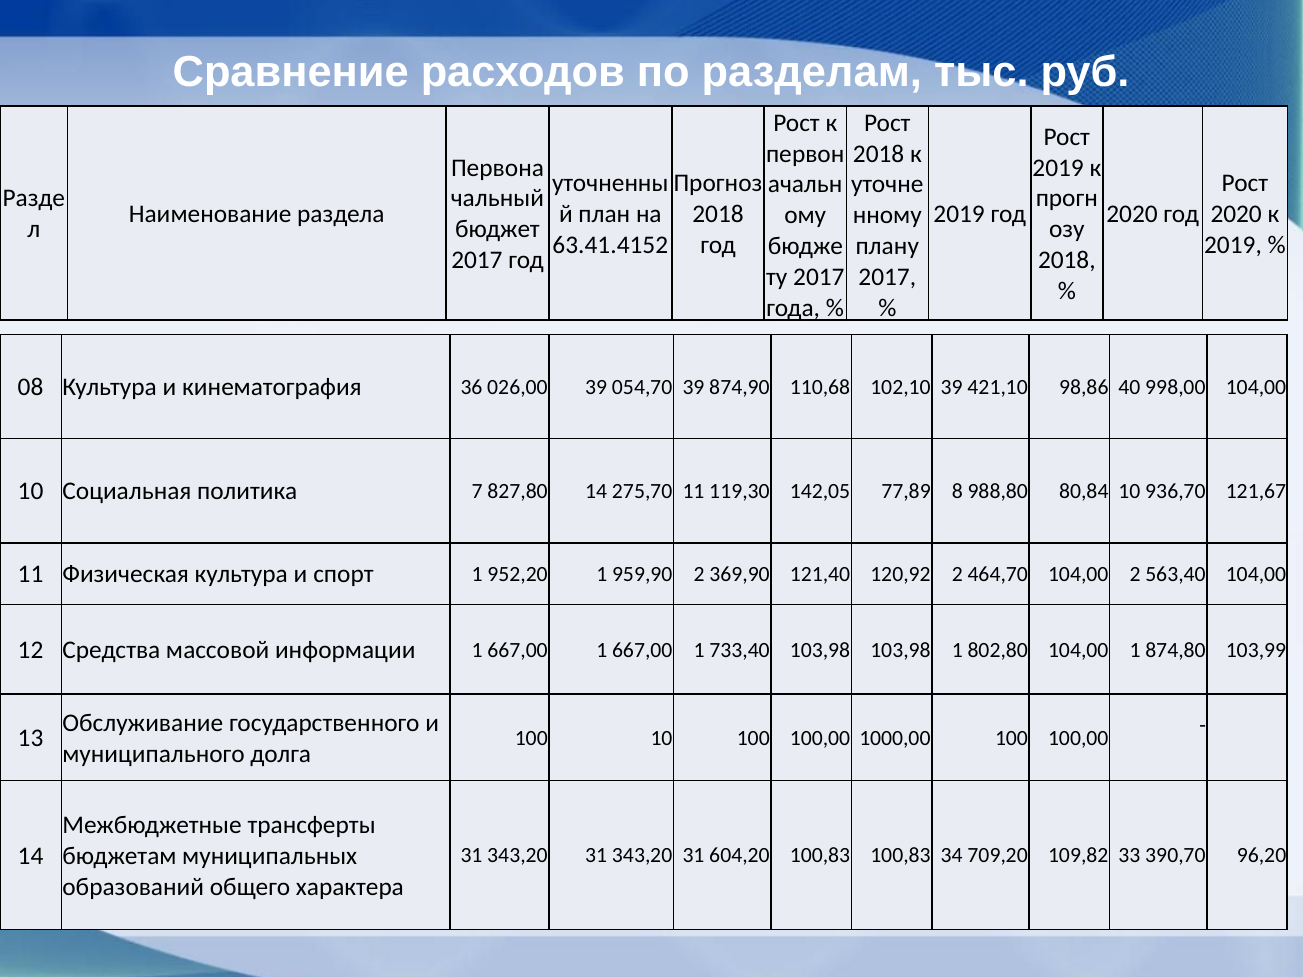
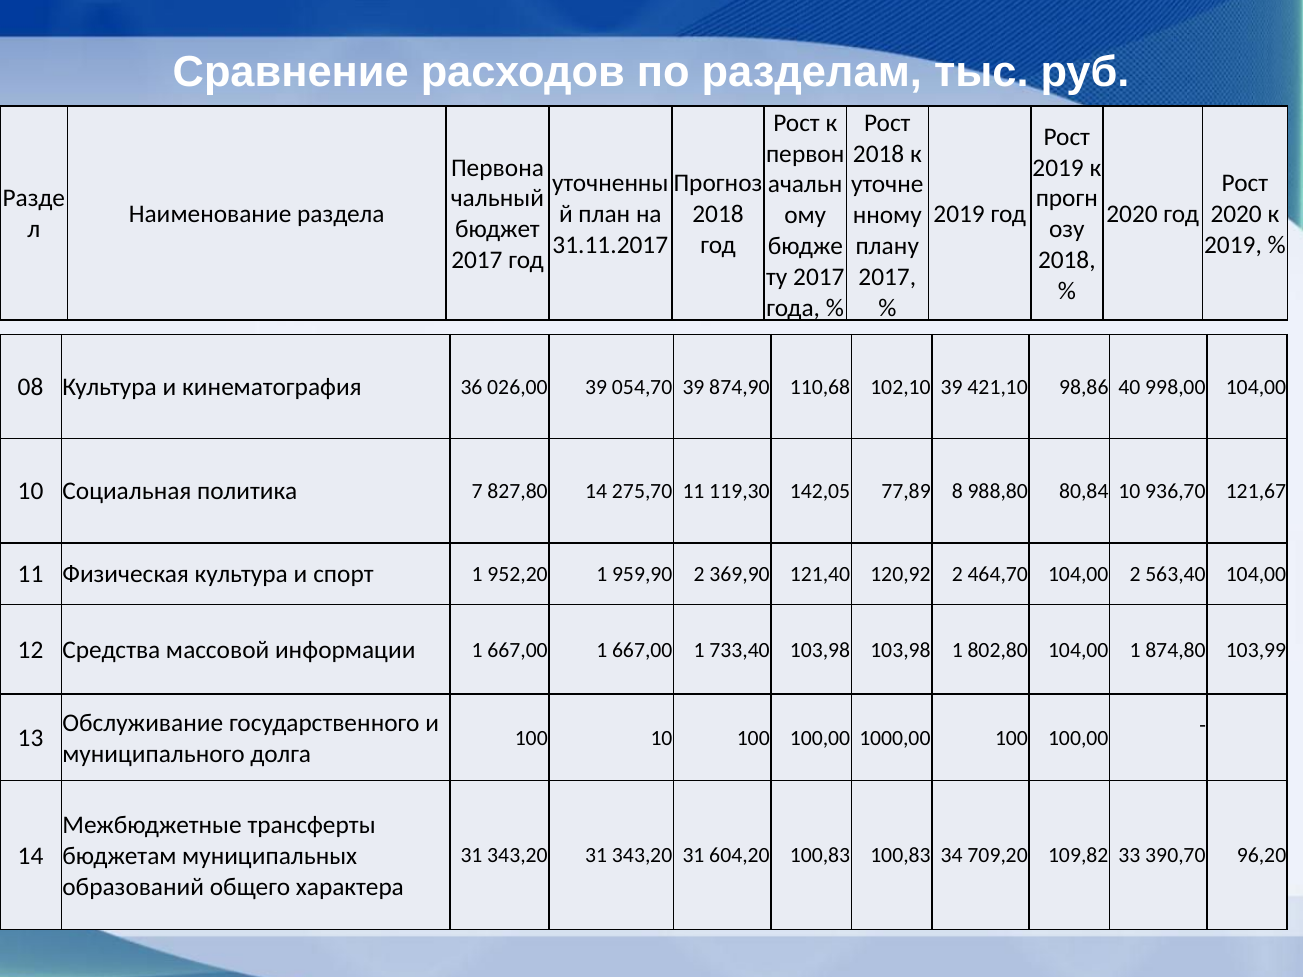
63.41.4152: 63.41.4152 -> 31.11.2017
